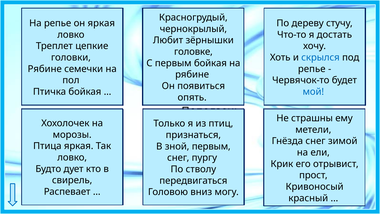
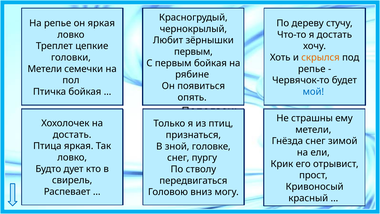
головке at (193, 52): головке -> первым
скрылся colour: blue -> orange
Рябине at (45, 69): Рябине -> Метели
морозы at (72, 134): морозы -> достать
зной первым: первым -> головке
